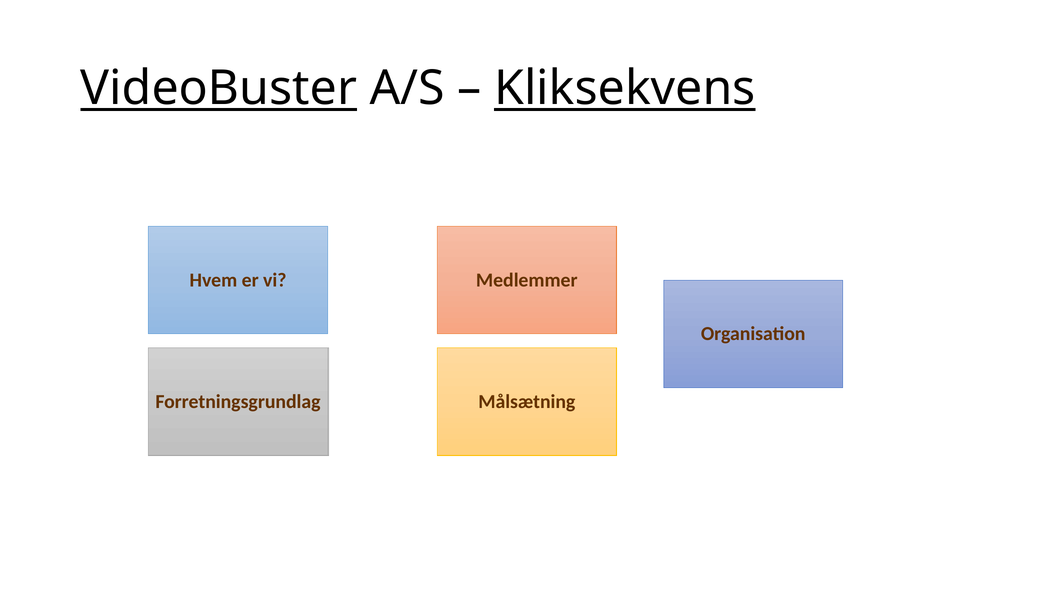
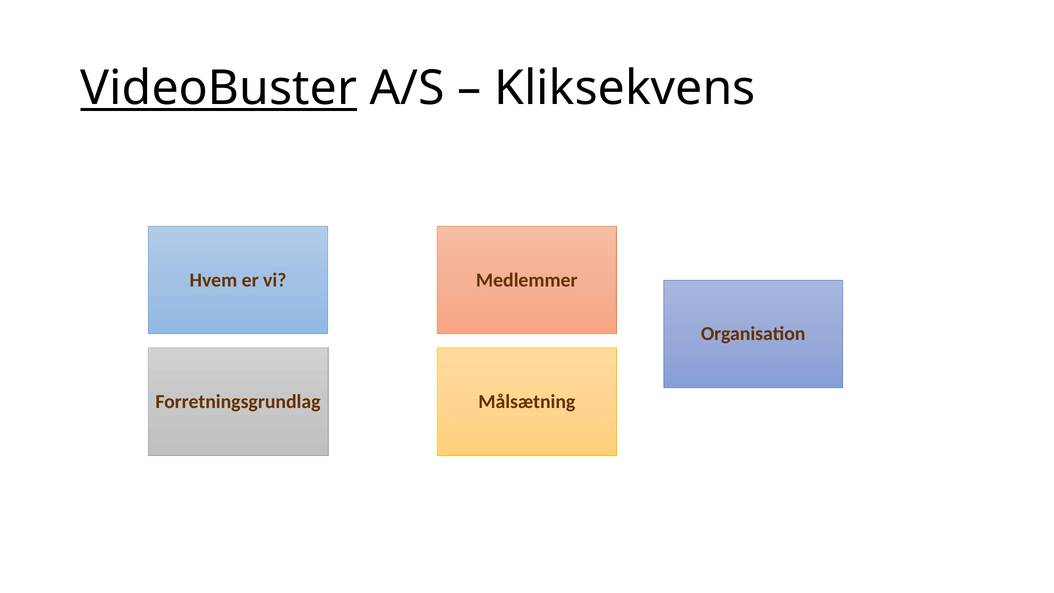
Kliksekvens underline: present -> none
